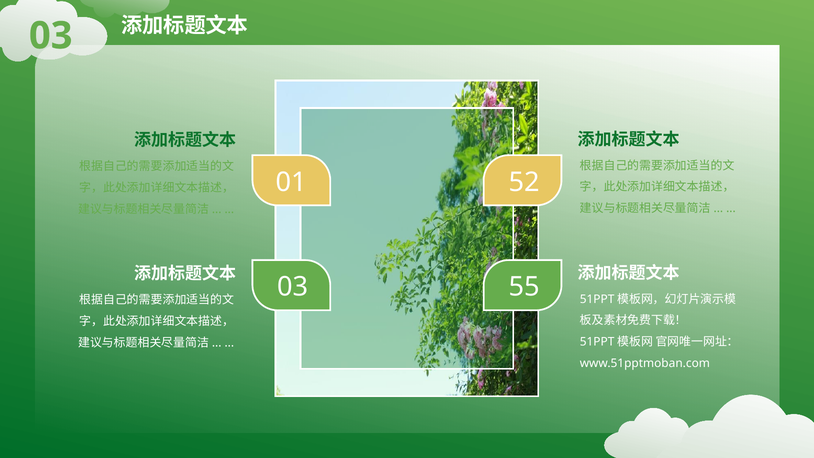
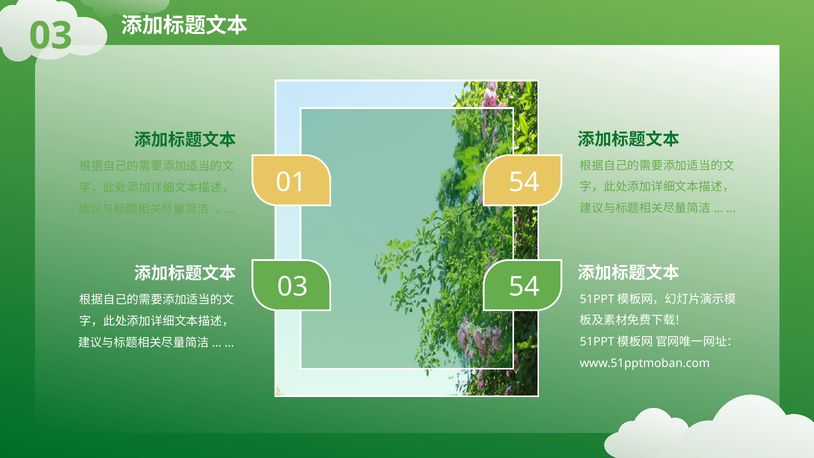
01 52: 52 -> 54
03 55: 55 -> 54
